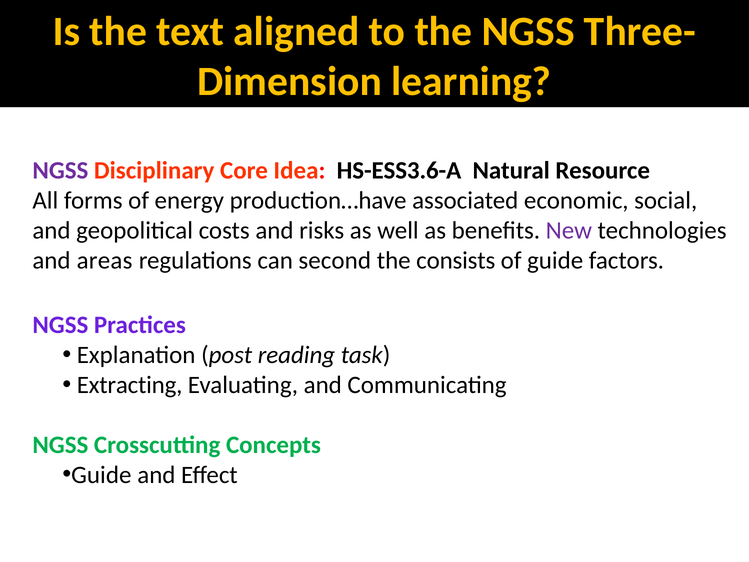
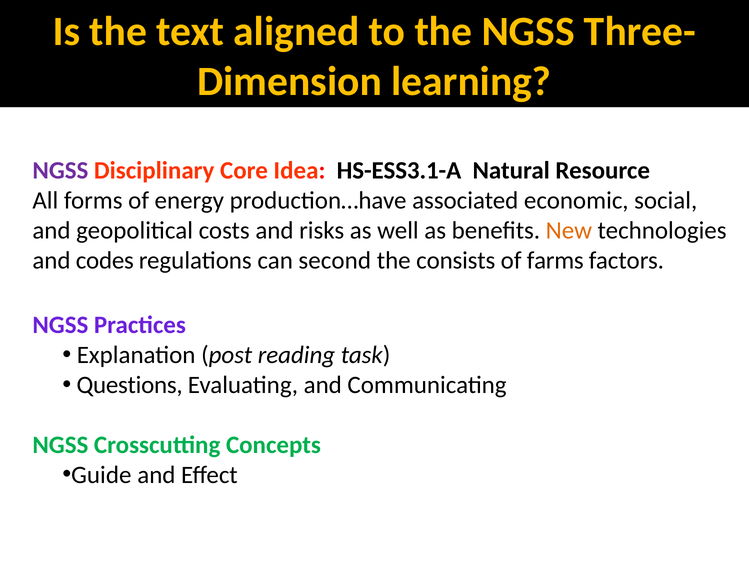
HS-ESS3.6-A: HS-ESS3.6-A -> HS-ESS3.1-A
New colour: purple -> orange
areas: areas -> codes
of guide: guide -> farms
Extracting: Extracting -> Questions
